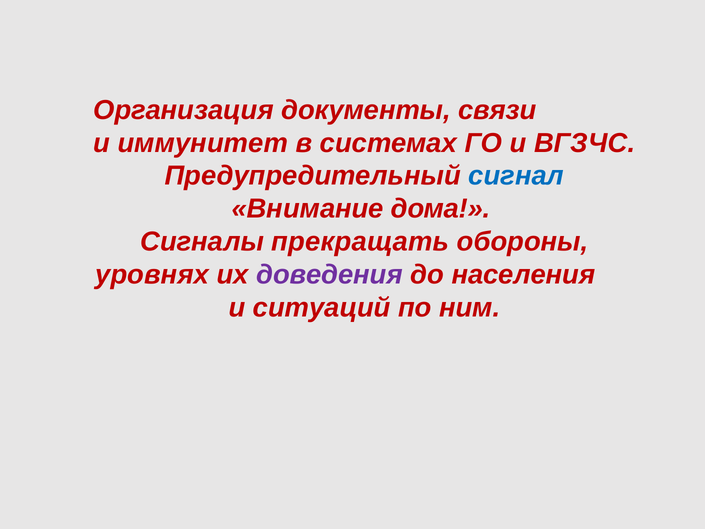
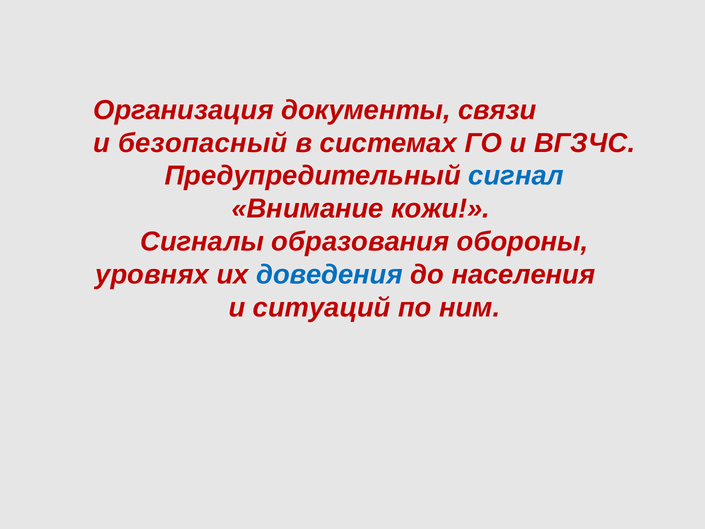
иммунитет: иммунитет -> безопасный
дома: дома -> кожи
прекращать: прекращать -> образования
доведения colour: purple -> blue
